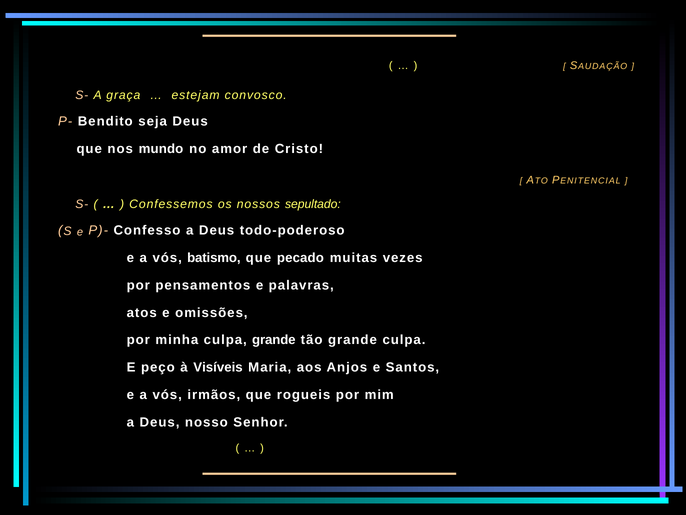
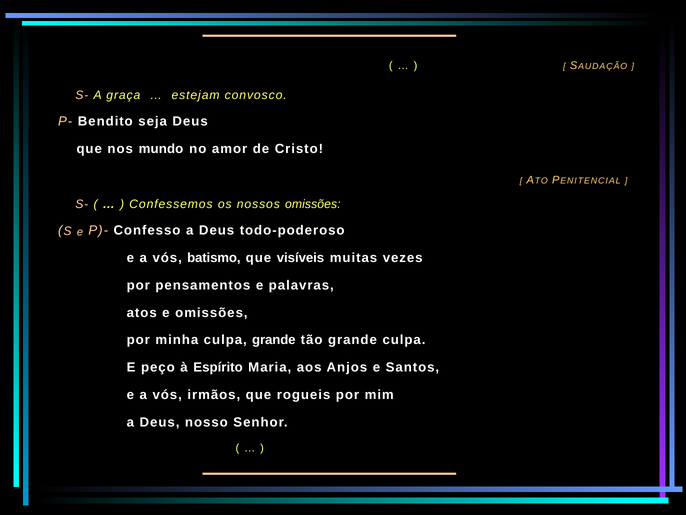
nossos sepultado: sepultado -> omissões
pecado: pecado -> visíveis
Visíveis: Visíveis -> Espírito
